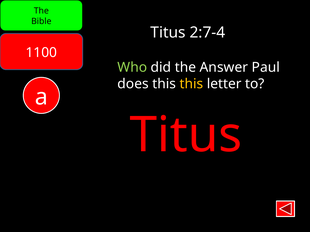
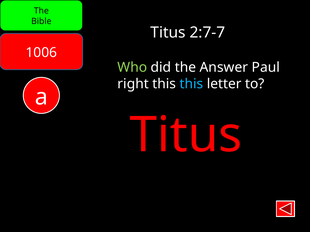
2:7-4: 2:7-4 -> 2:7-7
1100: 1100 -> 1006
does: does -> right
this at (191, 84) colour: yellow -> light blue
